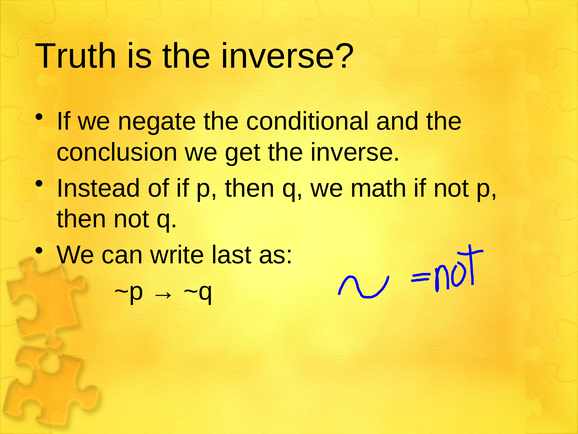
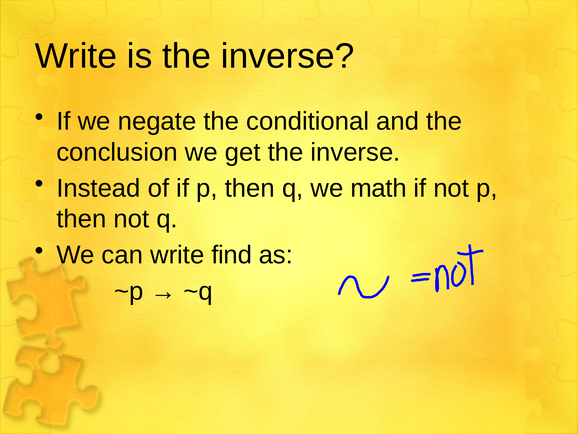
Truth at (76, 56): Truth -> Write
last: last -> find
